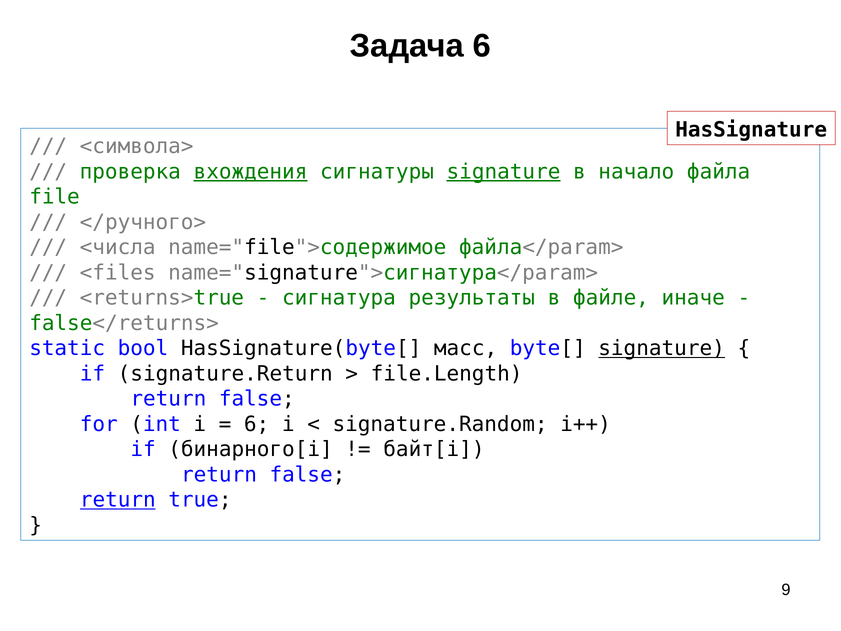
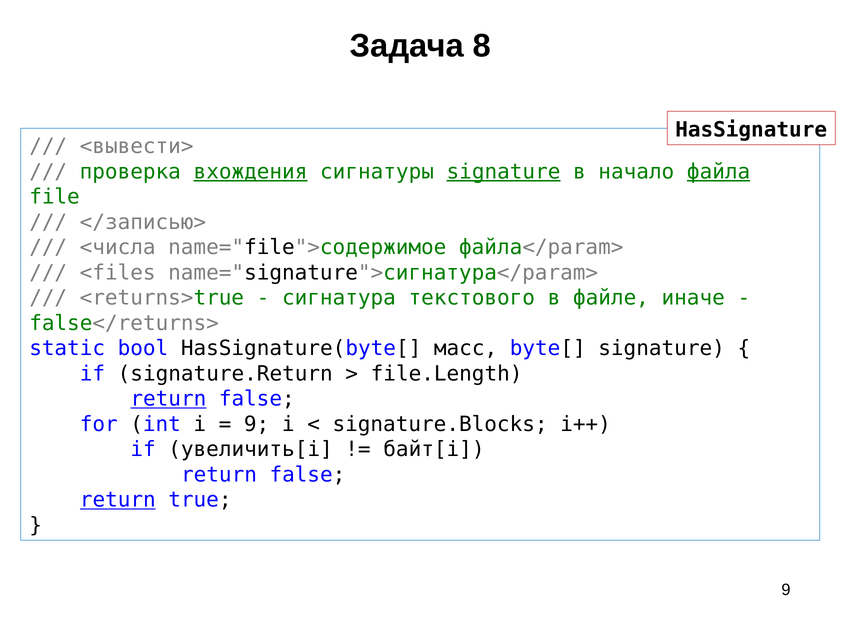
Задача 6: 6 -> 8
<символа>: <символа> -> <вывести>
файла underline: none -> present
</ручного>: </ручного> -> </записью>
результаты: результаты -> текстового
signature at (662, 348) underline: present -> none
return at (168, 399) underline: none -> present
6 at (257, 424): 6 -> 9
signature.Random: signature.Random -> signature.Blocks
бинарного[i: бинарного[i -> увеличить[i
